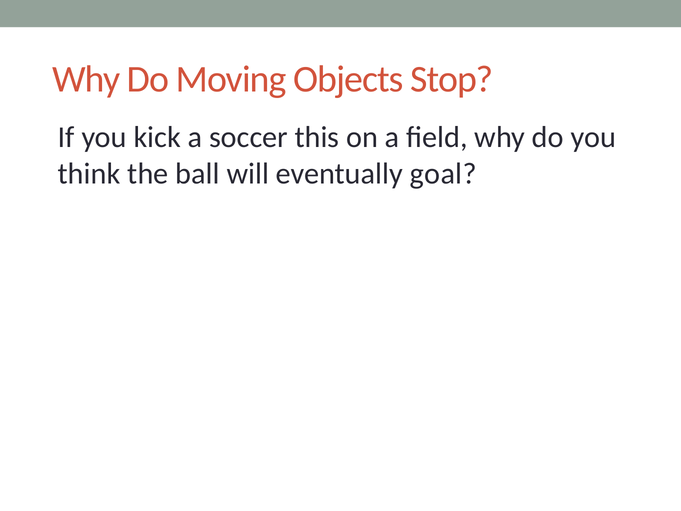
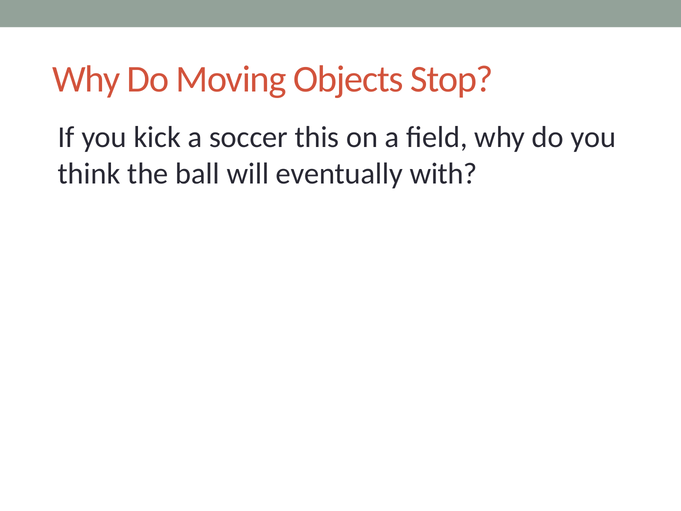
goal: goal -> with
